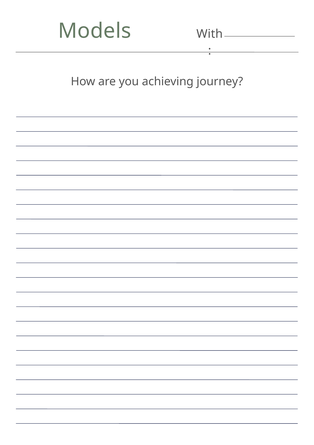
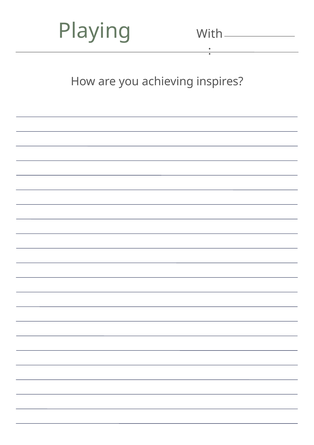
Models: Models -> Playing
journey: journey -> inspires
